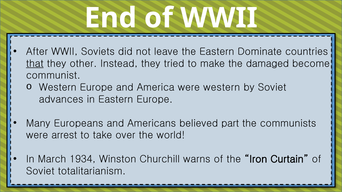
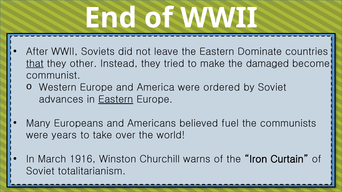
were western: western -> ordered
Eastern at (116, 100) underline: none -> present
part: part -> fuel
arrest: arrest -> years
1934: 1934 -> 1916
